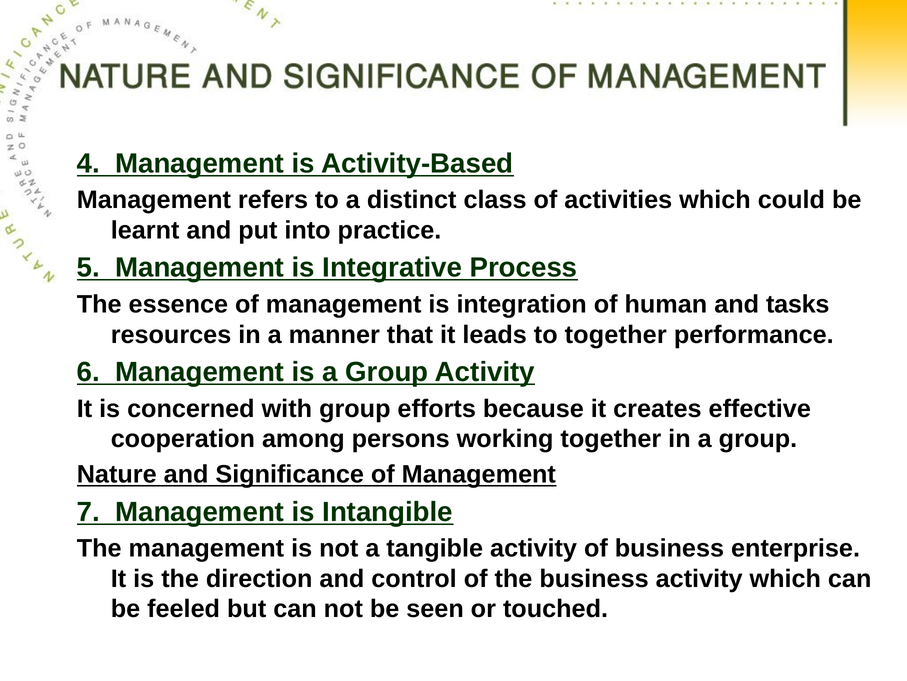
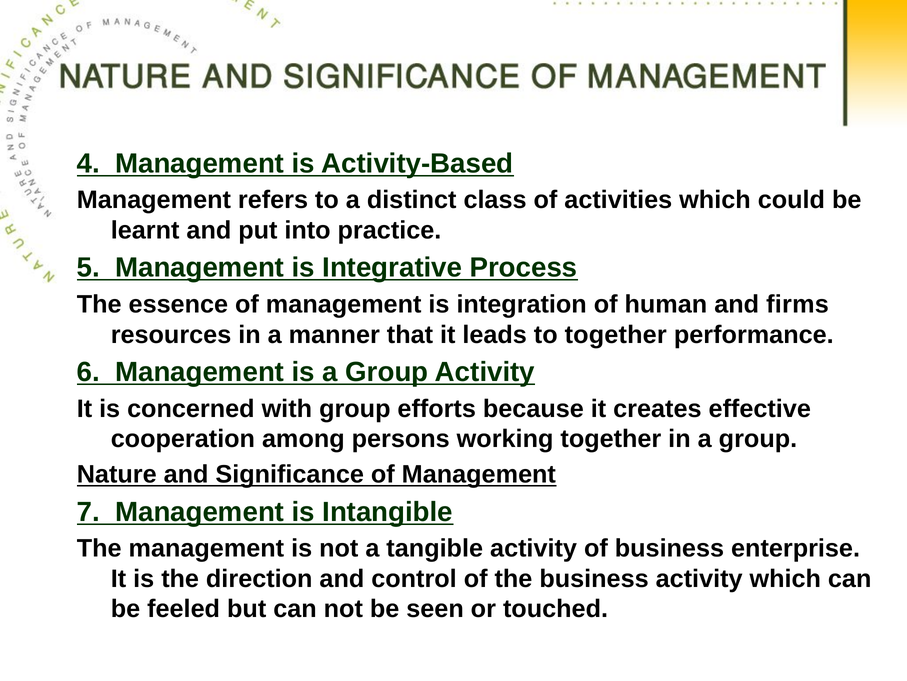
tasks: tasks -> firms
